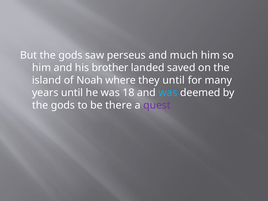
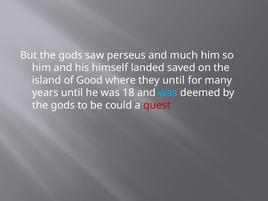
brother: brother -> himself
Noah: Noah -> Good
there: there -> could
quest colour: purple -> red
